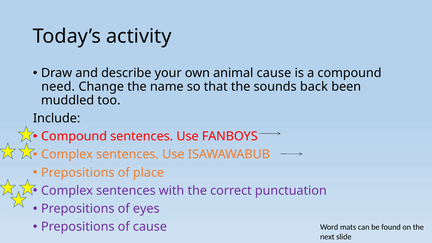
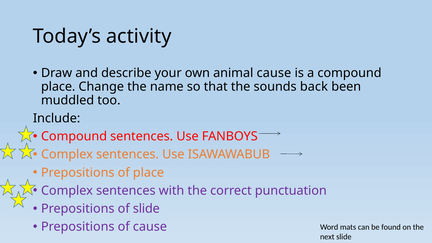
need at (58, 87): need -> place
of eyes: eyes -> slide
